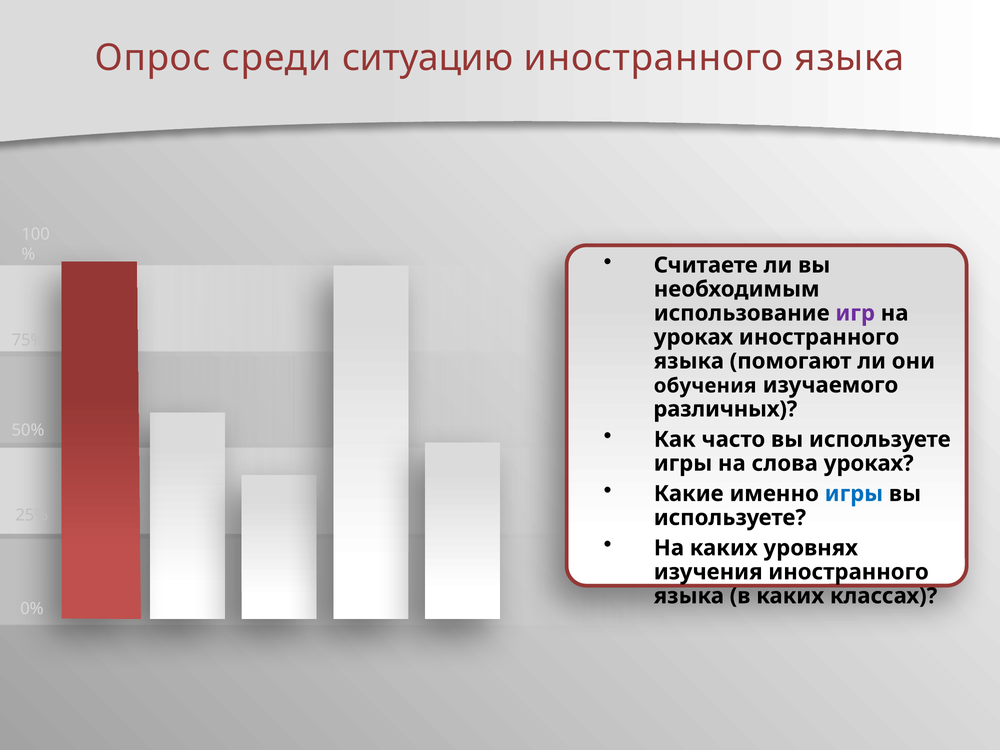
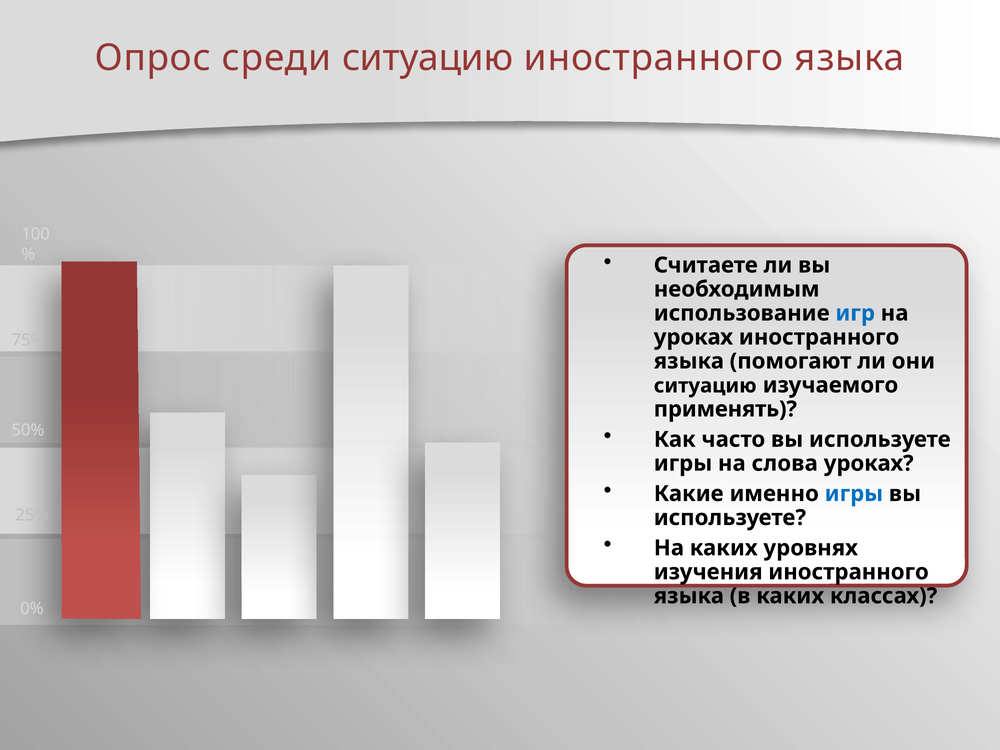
игр colour: purple -> blue
обучения at (705, 386): обучения -> ситуацию
различных: различных -> применять
